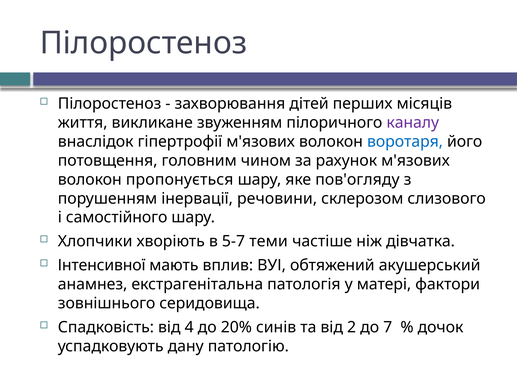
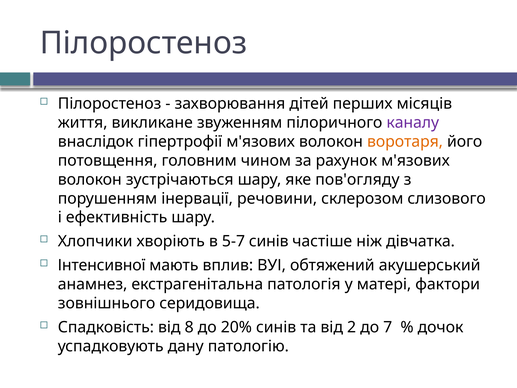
воротаря colour: blue -> orange
пропонується: пропонується -> зустрічаються
самостійного: самостійного -> ефективність
5-7 теми: теми -> синів
4: 4 -> 8
